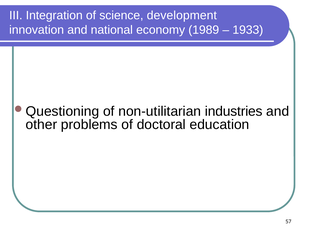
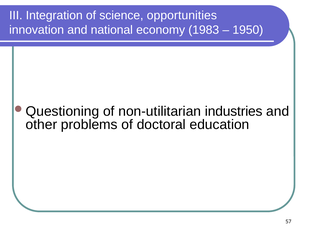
development: development -> opportunities
1989: 1989 -> 1983
1933: 1933 -> 1950
